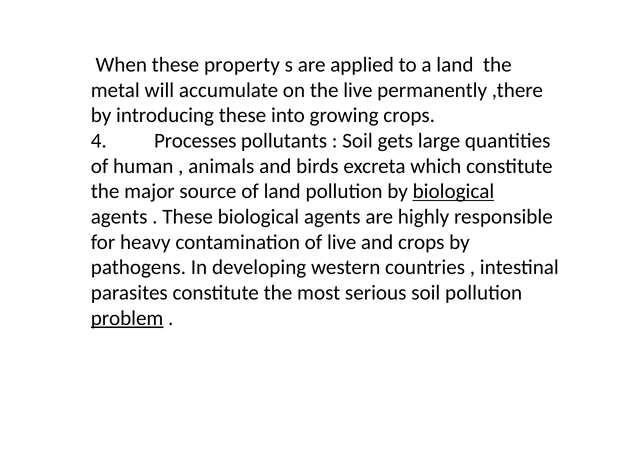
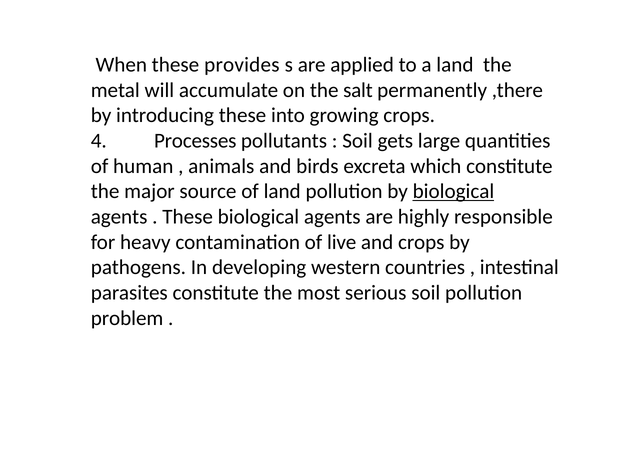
property: property -> provides
the live: live -> salt
problem underline: present -> none
